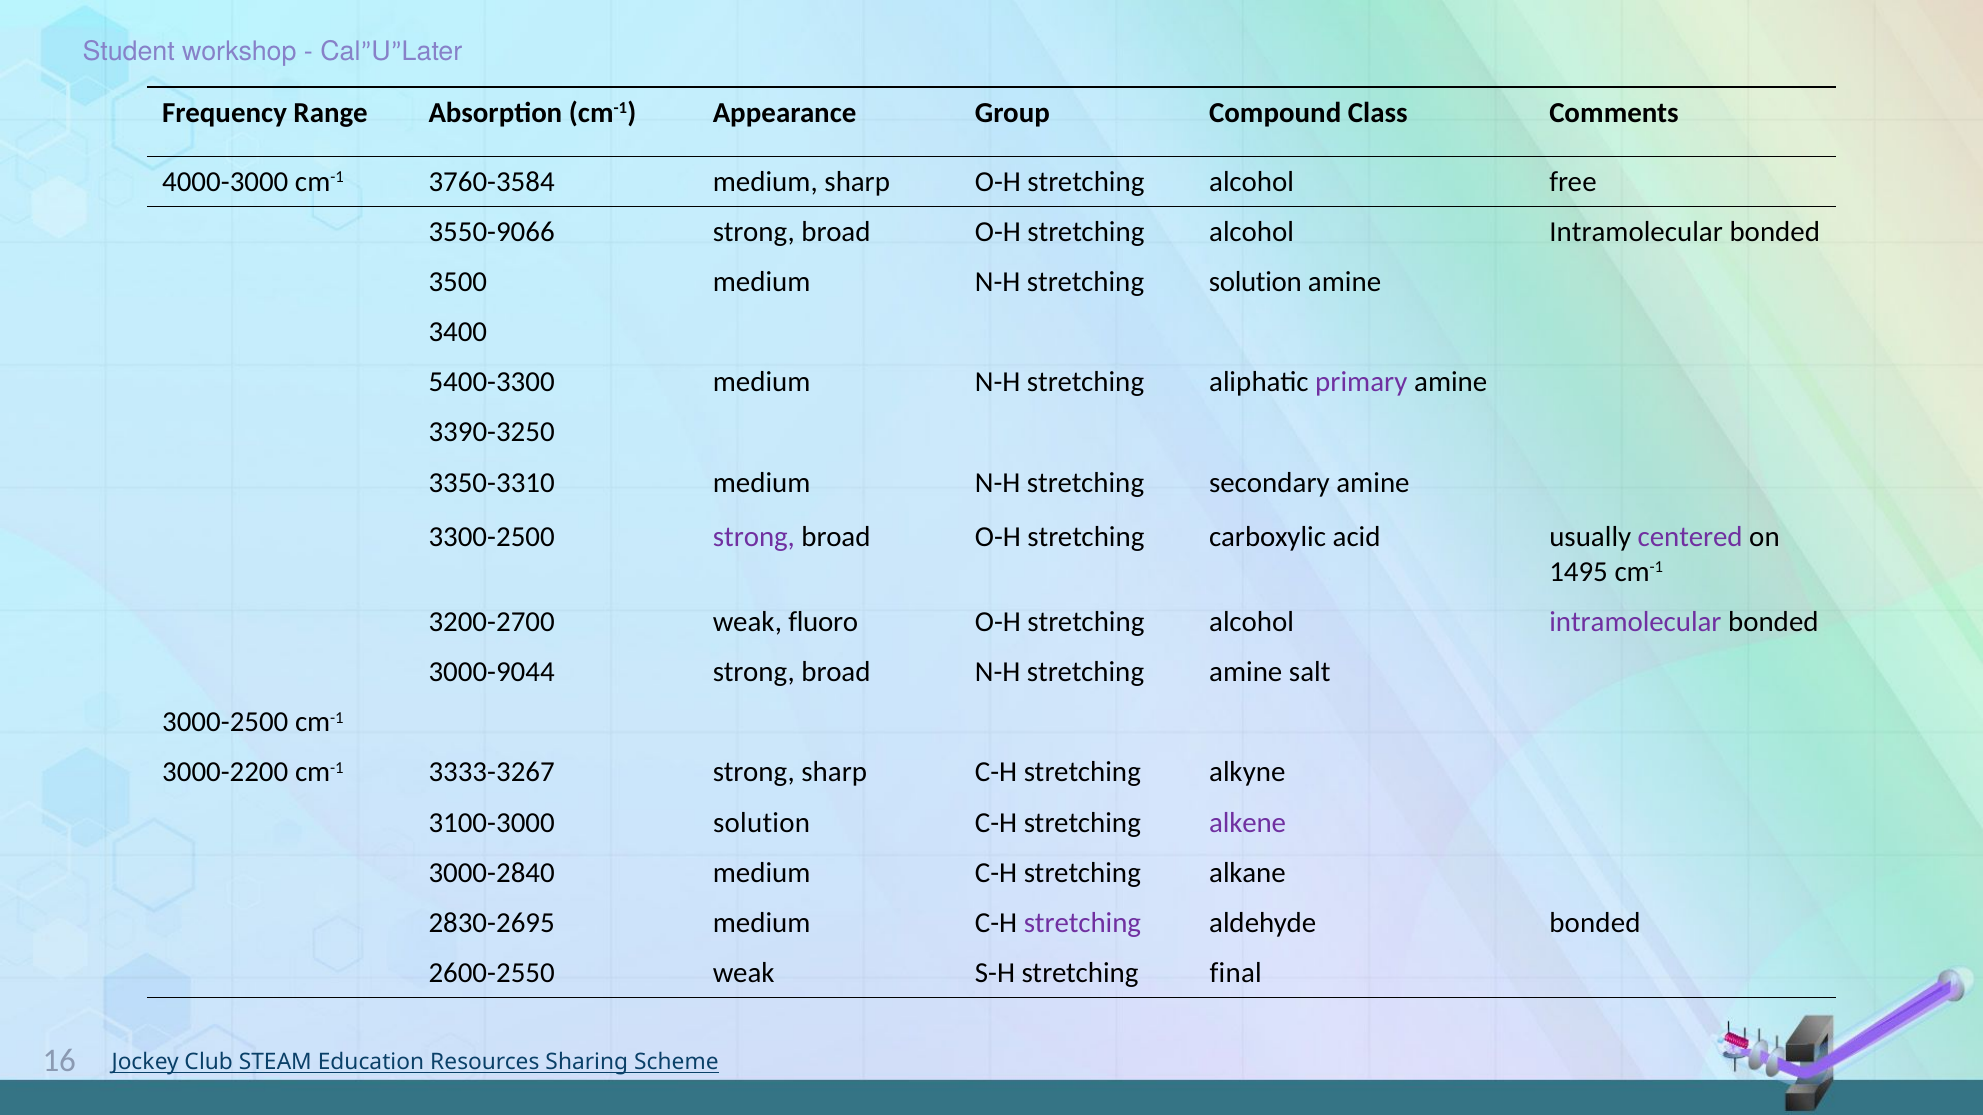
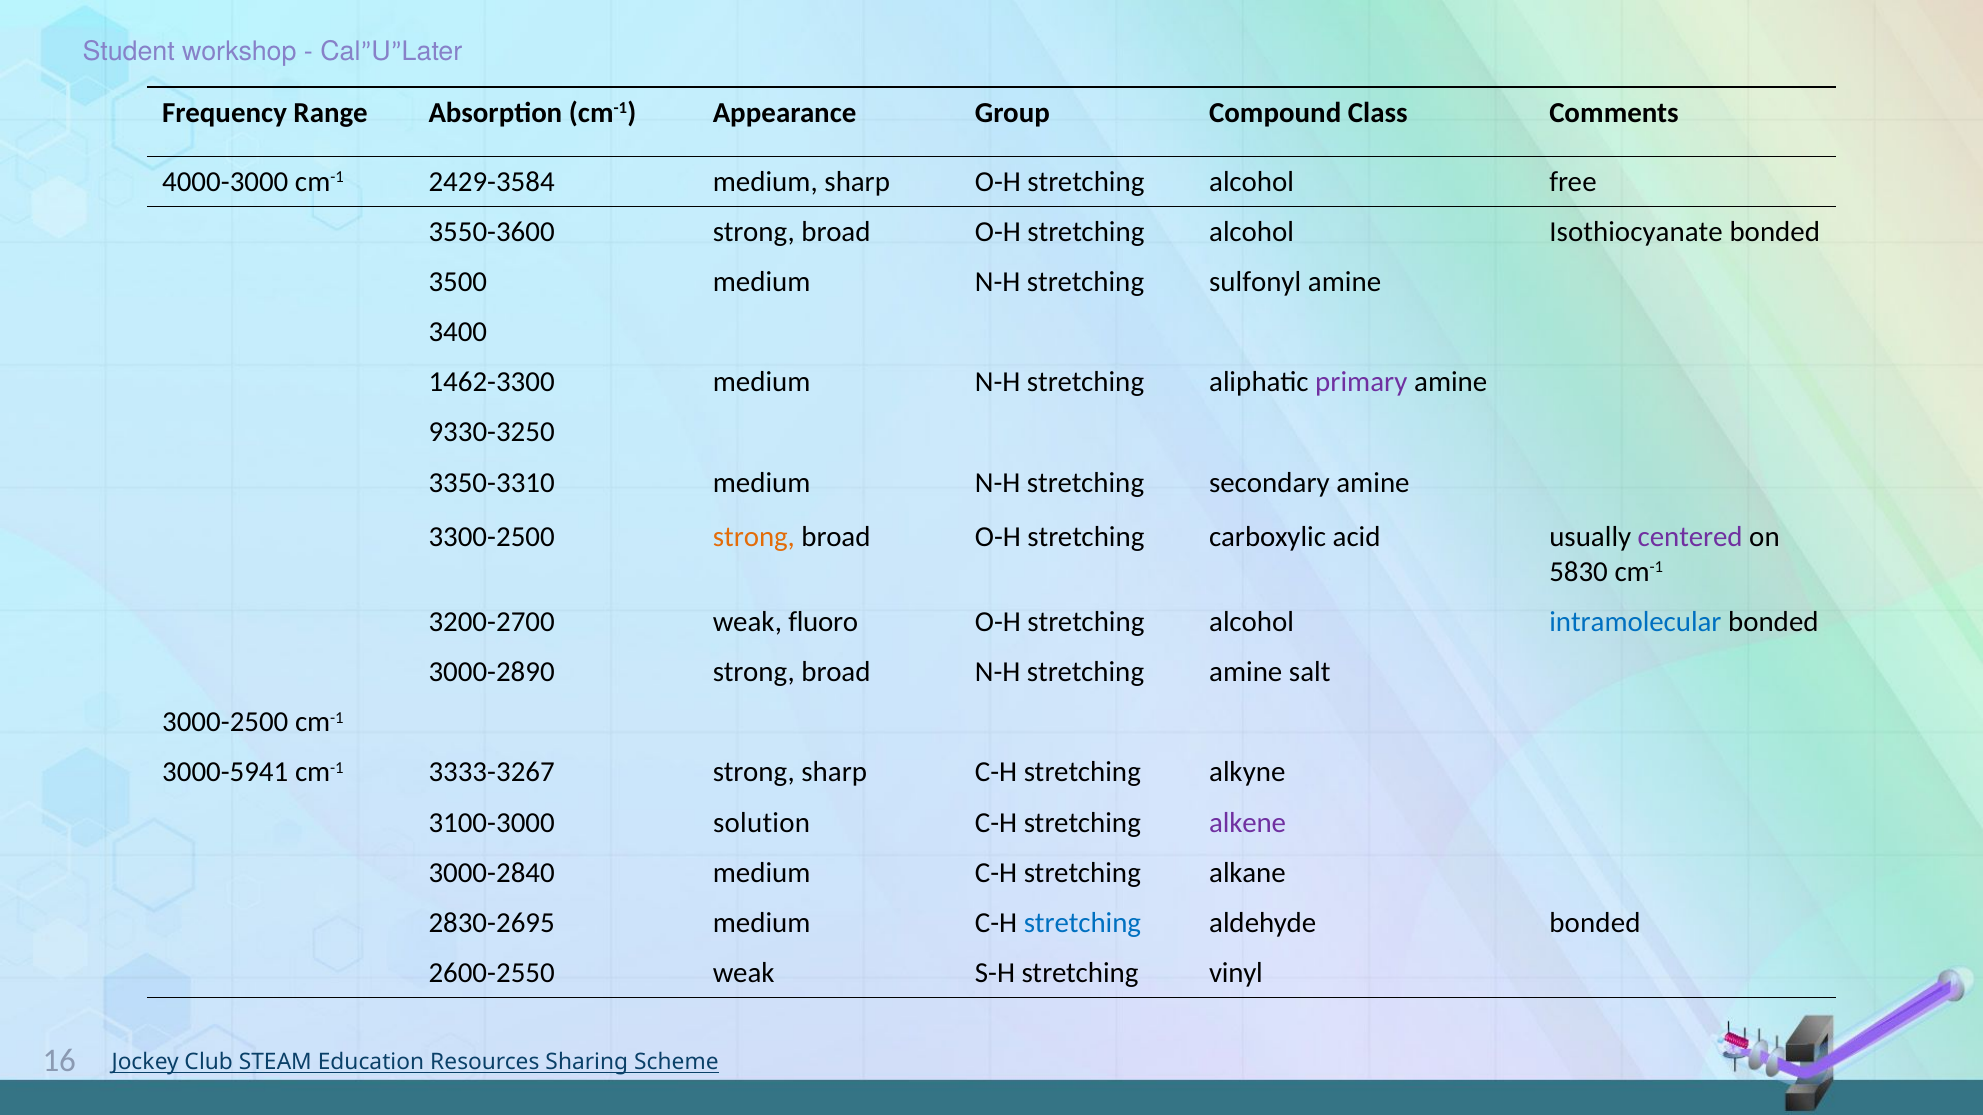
3760-3584: 3760-3584 -> 2429-3584
3550-9066: 3550-9066 -> 3550-3600
Intramolecular at (1636, 232): Intramolecular -> Isothiocyanate
stretching solution: solution -> sulfonyl
5400-3300: 5400-3300 -> 1462-3300
3390-3250: 3390-3250 -> 9330-3250
strong at (754, 537) colour: purple -> orange
1495: 1495 -> 5830
intramolecular at (1635, 622) colour: purple -> blue
3000-9044: 3000-9044 -> 3000-2890
3000-2200: 3000-2200 -> 3000-5941
stretching at (1082, 923) colour: purple -> blue
final: final -> vinyl
